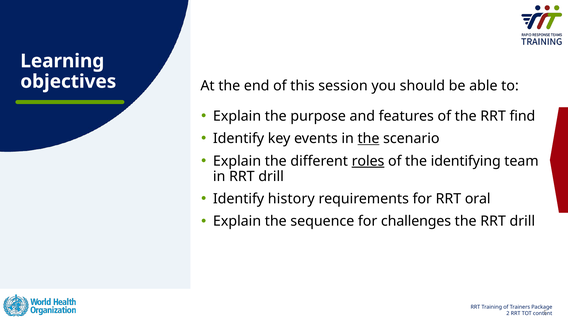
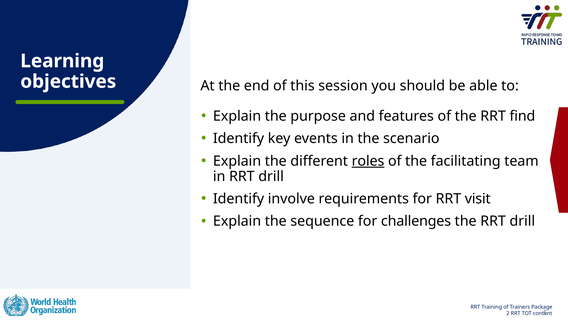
the at (368, 138) underline: present -> none
identifying: identifying -> facilitating
history: history -> involve
oral: oral -> visit
